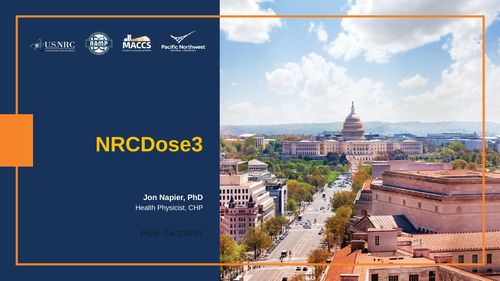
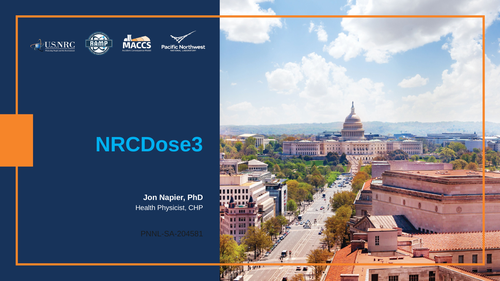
NRCDose3 colour: yellow -> light blue
